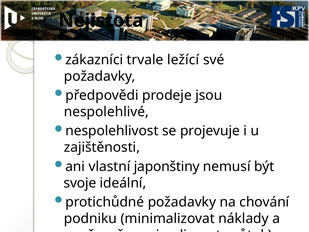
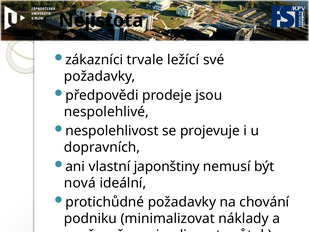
zajištěnosti: zajištěnosti -> dopravních
svoje: svoje -> nová
